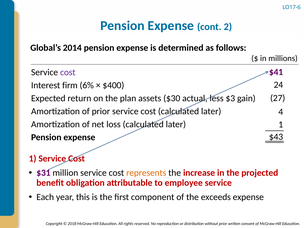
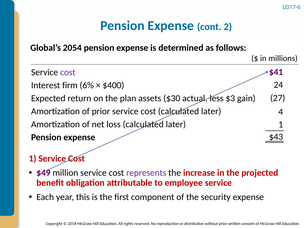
2014: 2014 -> 2054
$31: $31 -> $49
represents colour: orange -> purple
exceeds: exceeds -> security
